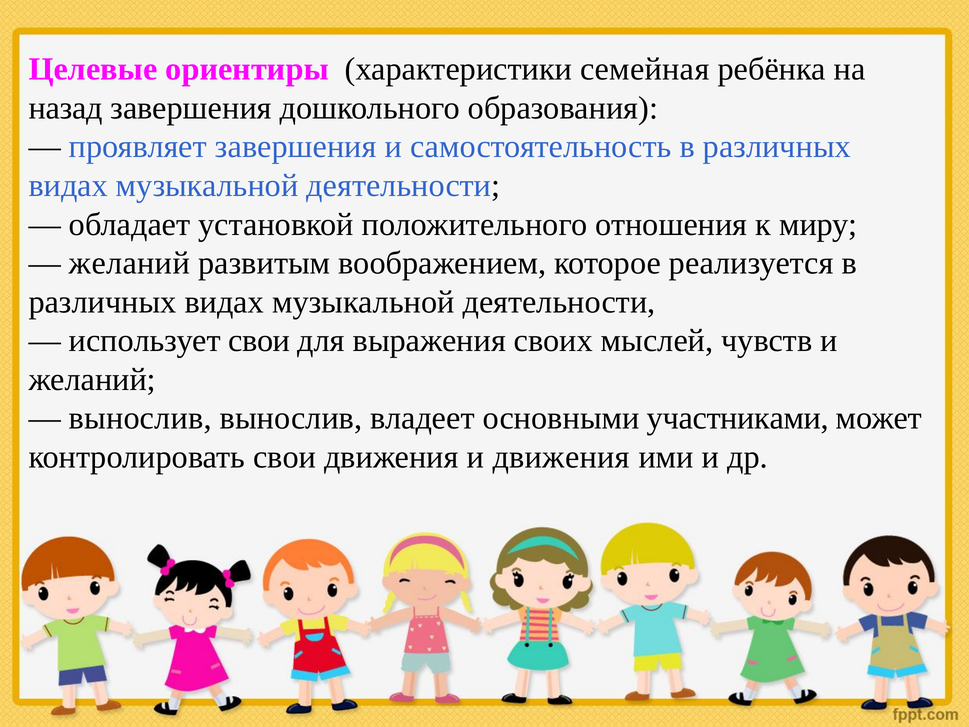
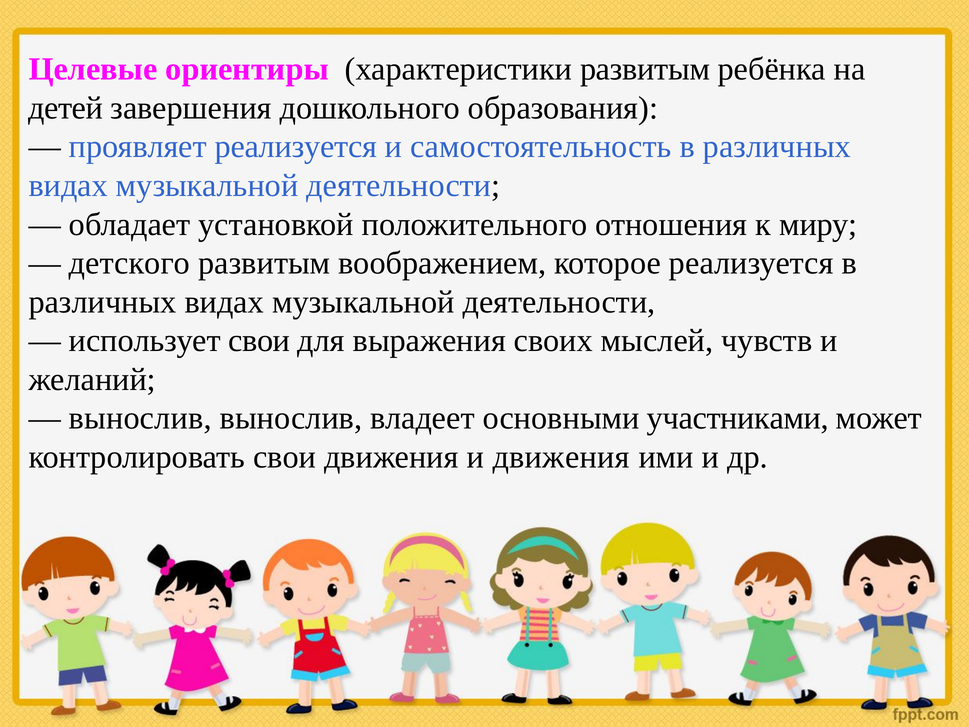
характеристики семейная: семейная -> развитым
назад: назад -> детей
проявляет завершения: завершения -> реализуется
желаний at (129, 263): желаний -> детского
